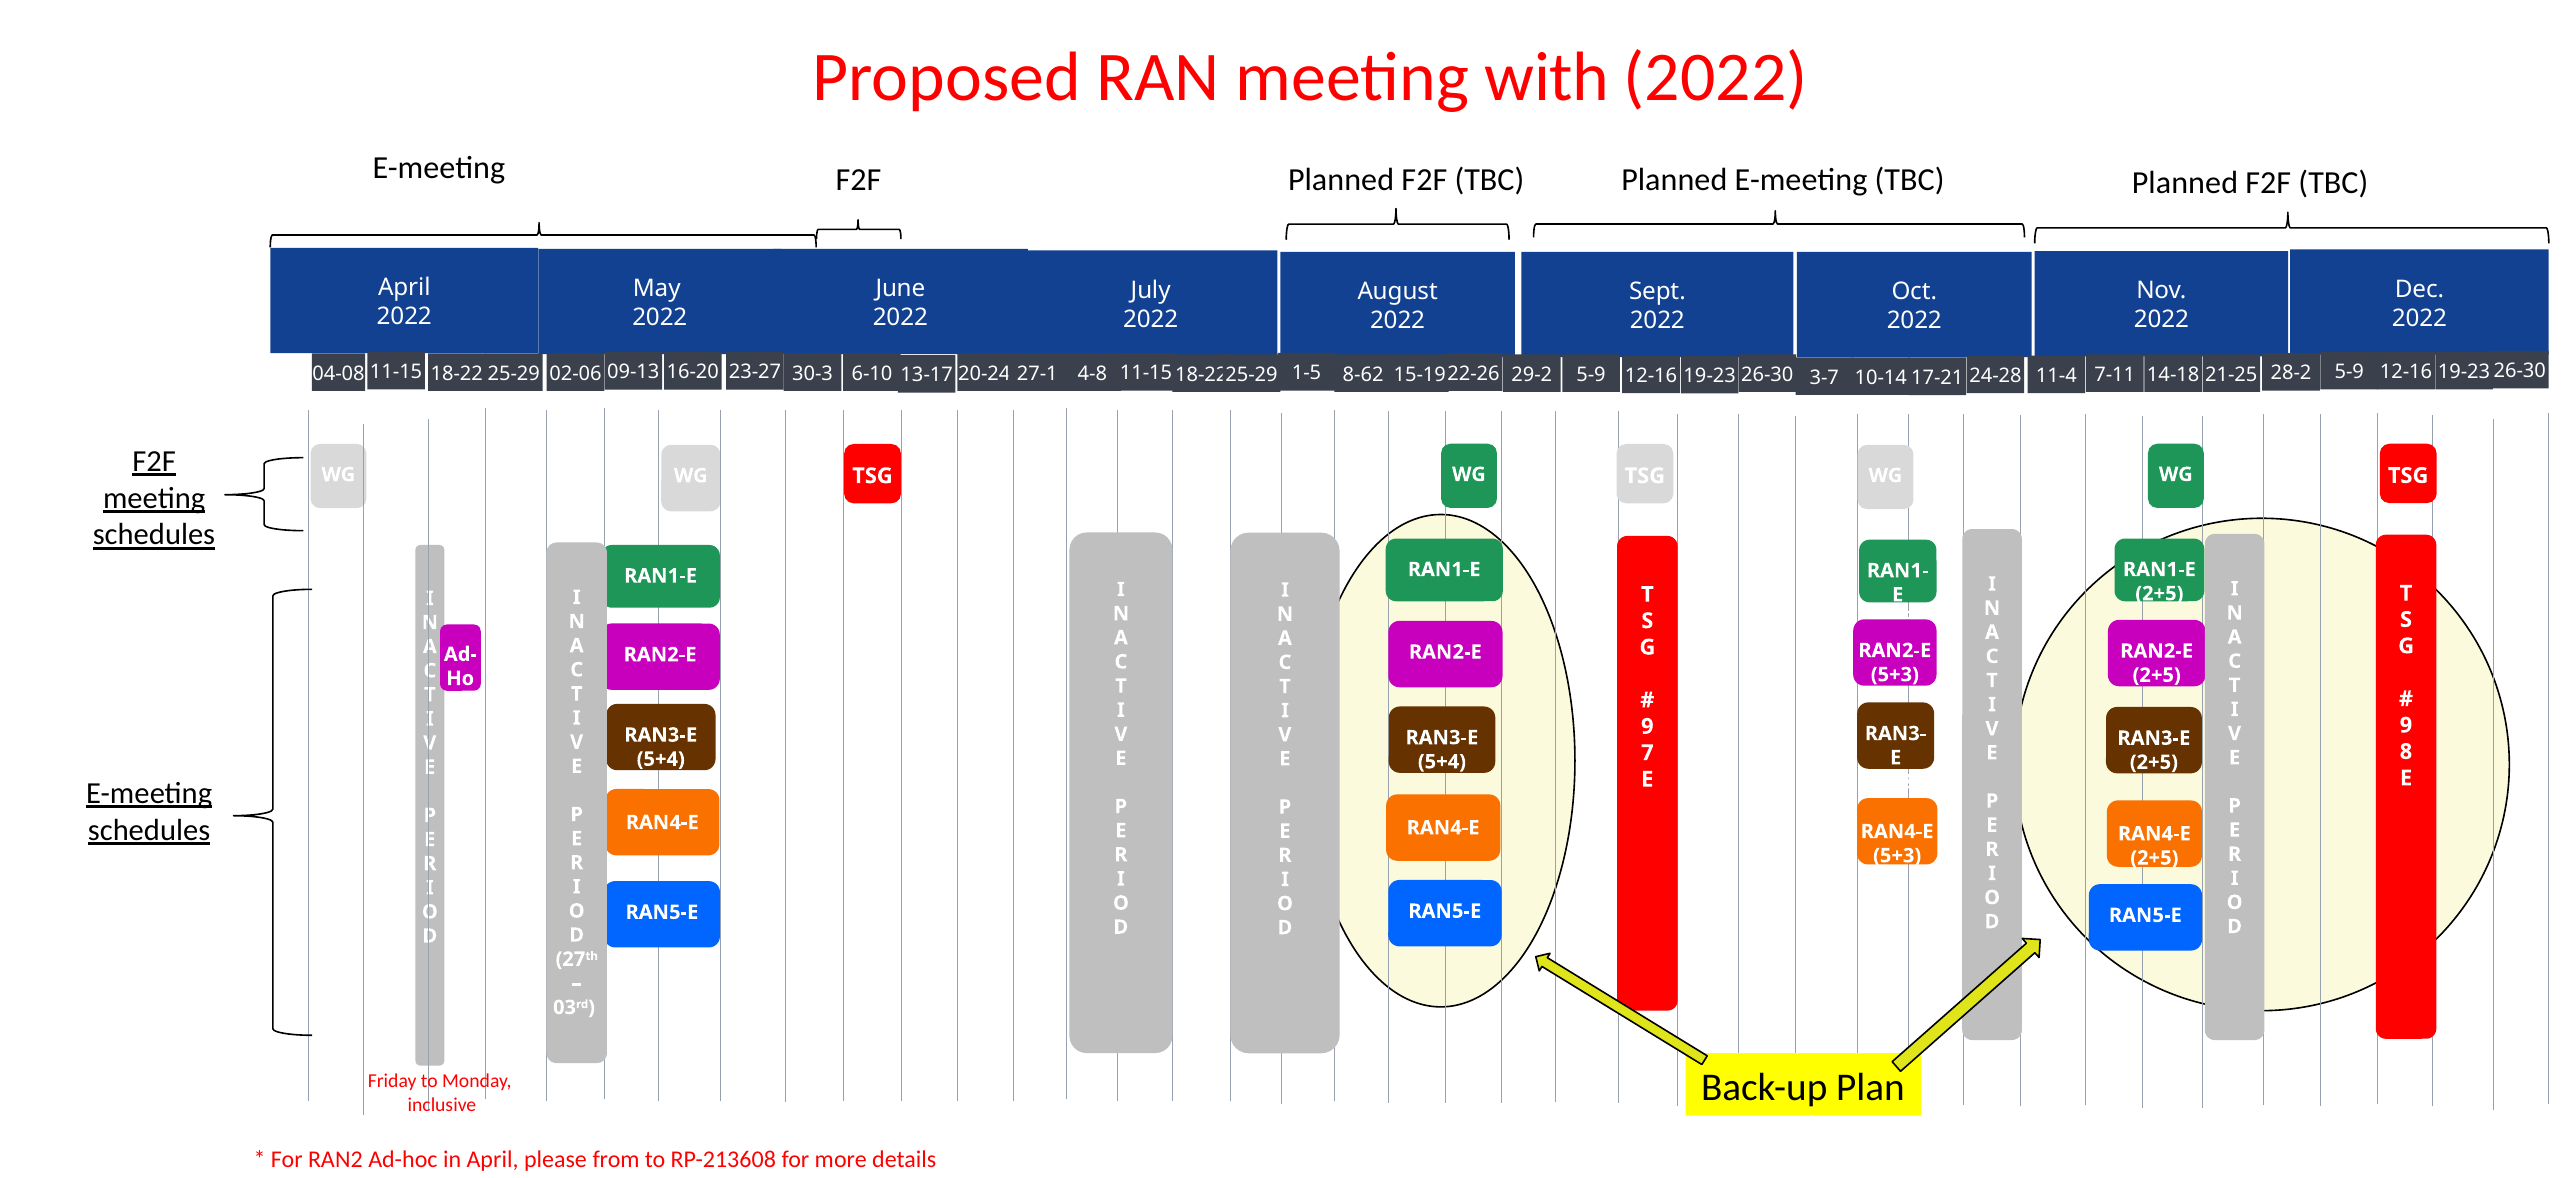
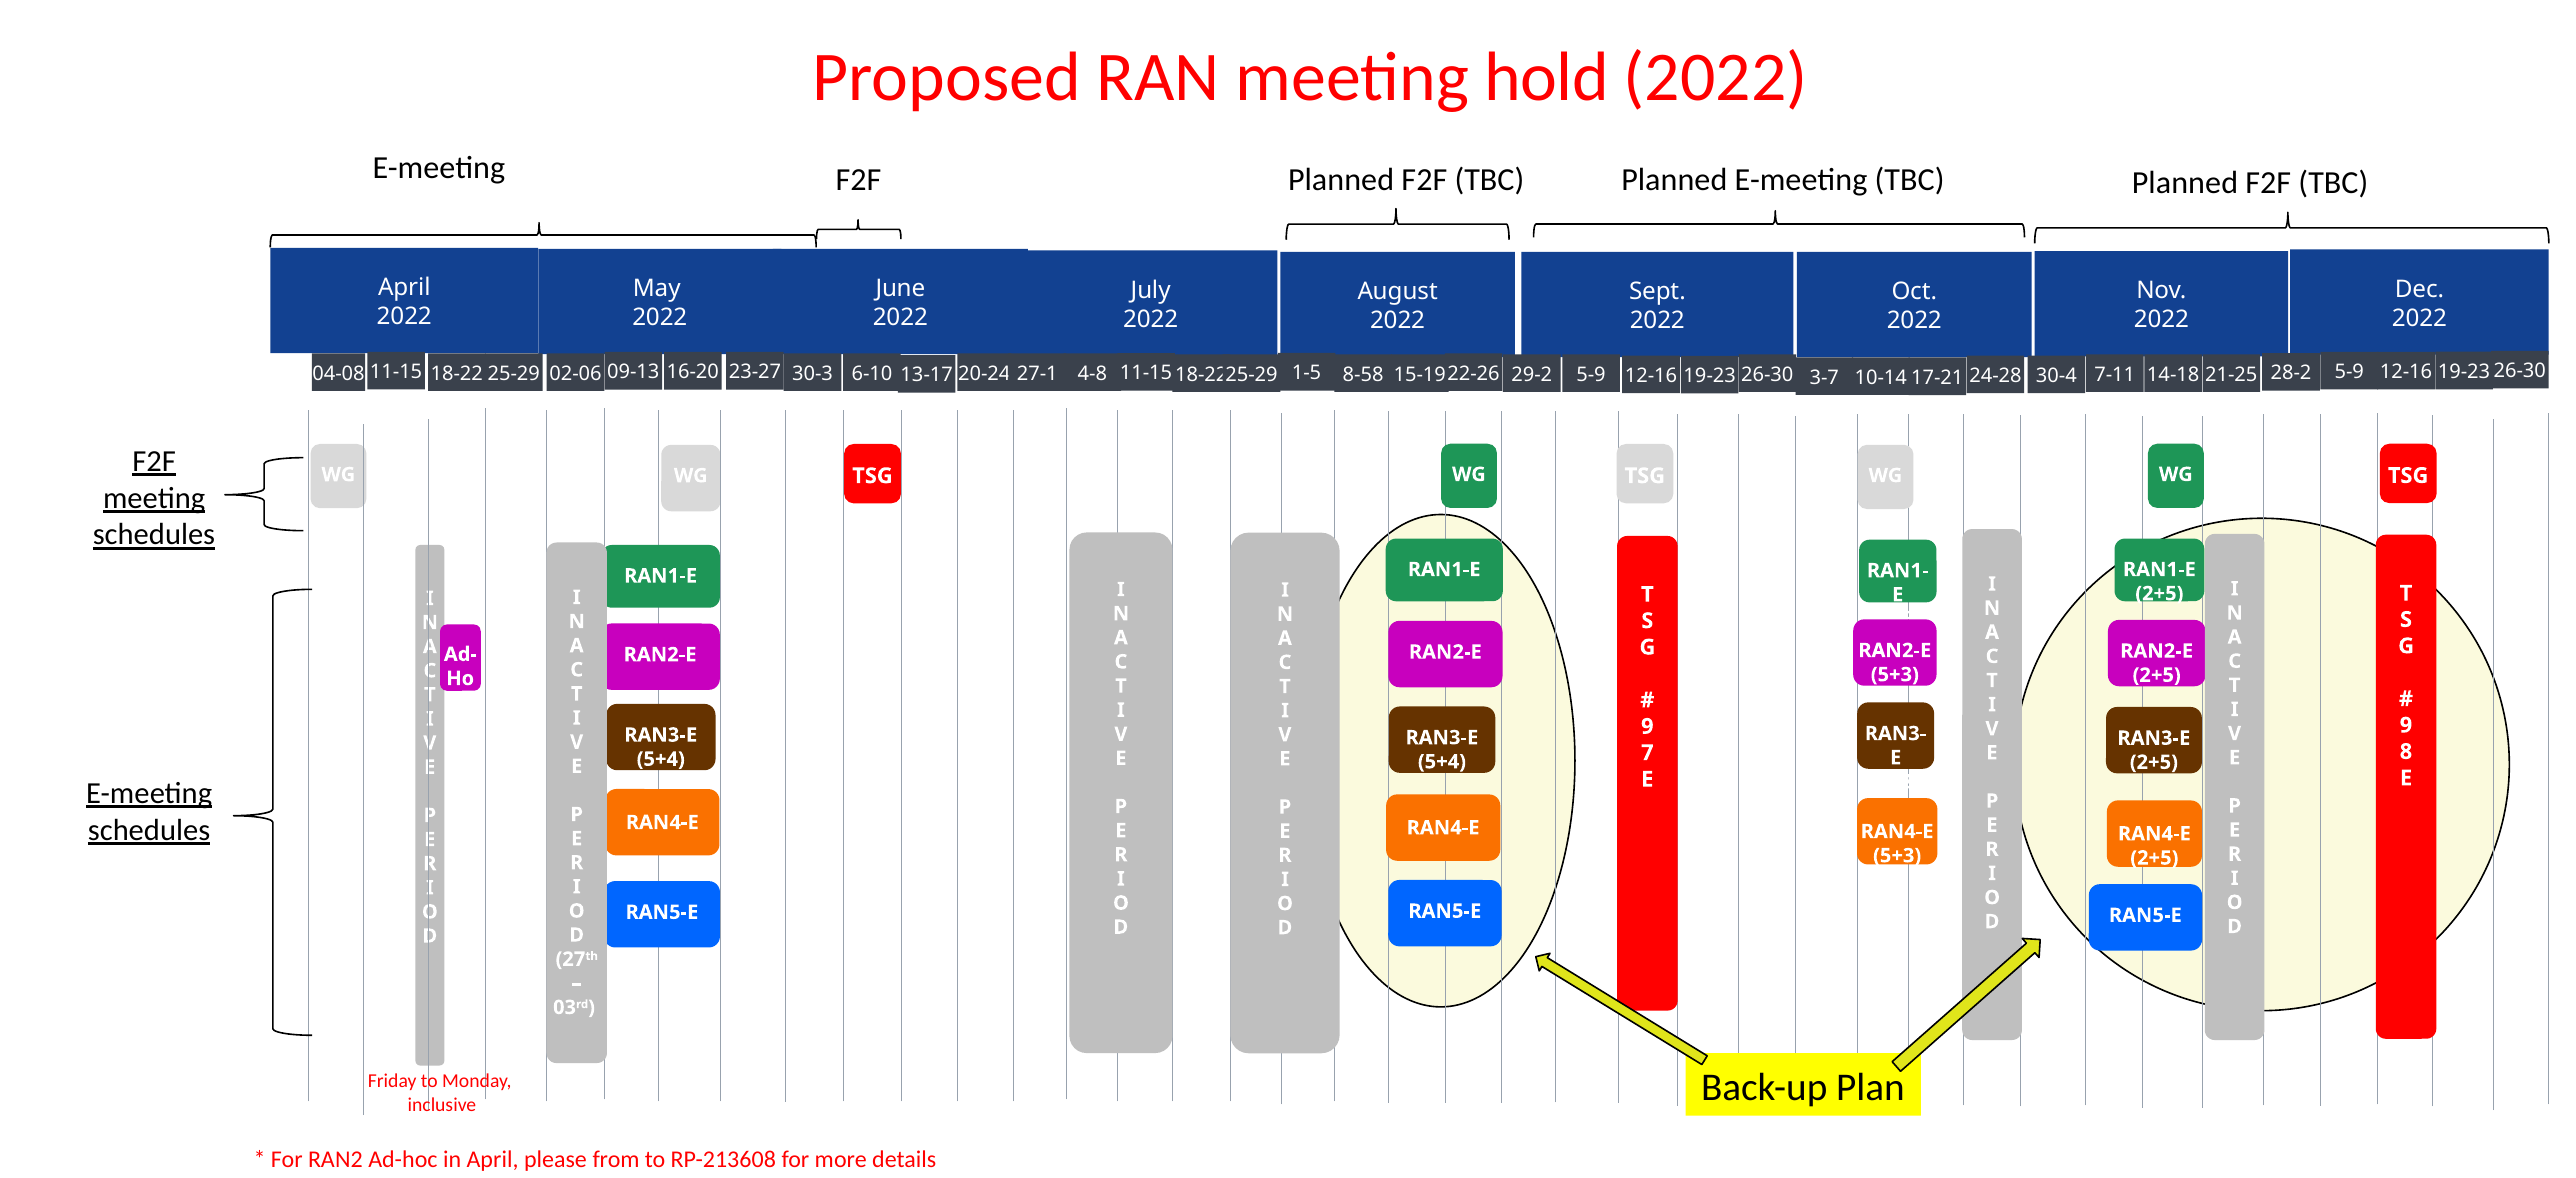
with: with -> hold
8-62: 8-62 -> 8-58
11-4: 11-4 -> 30-4
